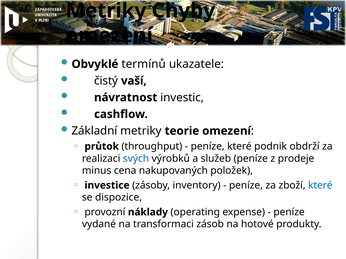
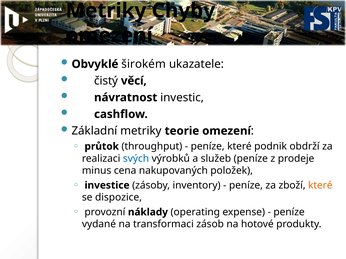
termínů: termínů -> širokém
vaší: vaší -> věcí
které at (320, 186) colour: blue -> orange
